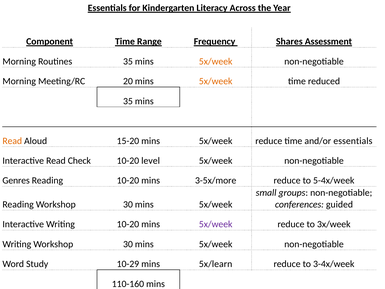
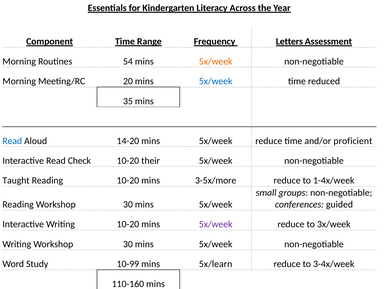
Shares: Shares -> Letters
Routines 35: 35 -> 54
5x/week at (216, 81) colour: orange -> blue
Read at (12, 141) colour: orange -> blue
15-20: 15-20 -> 14-20
and/or essentials: essentials -> proficient
level: level -> their
Genres: Genres -> Taught
5-4x/week: 5-4x/week -> 1-4x/week
10-29: 10-29 -> 10-99
